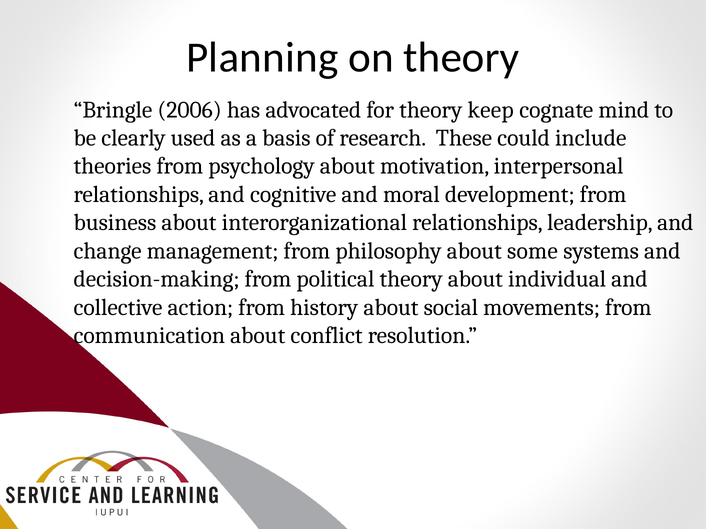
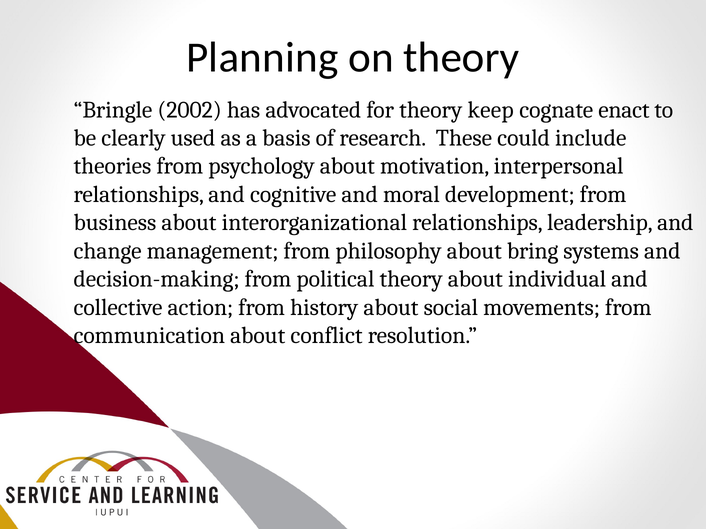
2006: 2006 -> 2002
mind: mind -> enact
some: some -> bring
